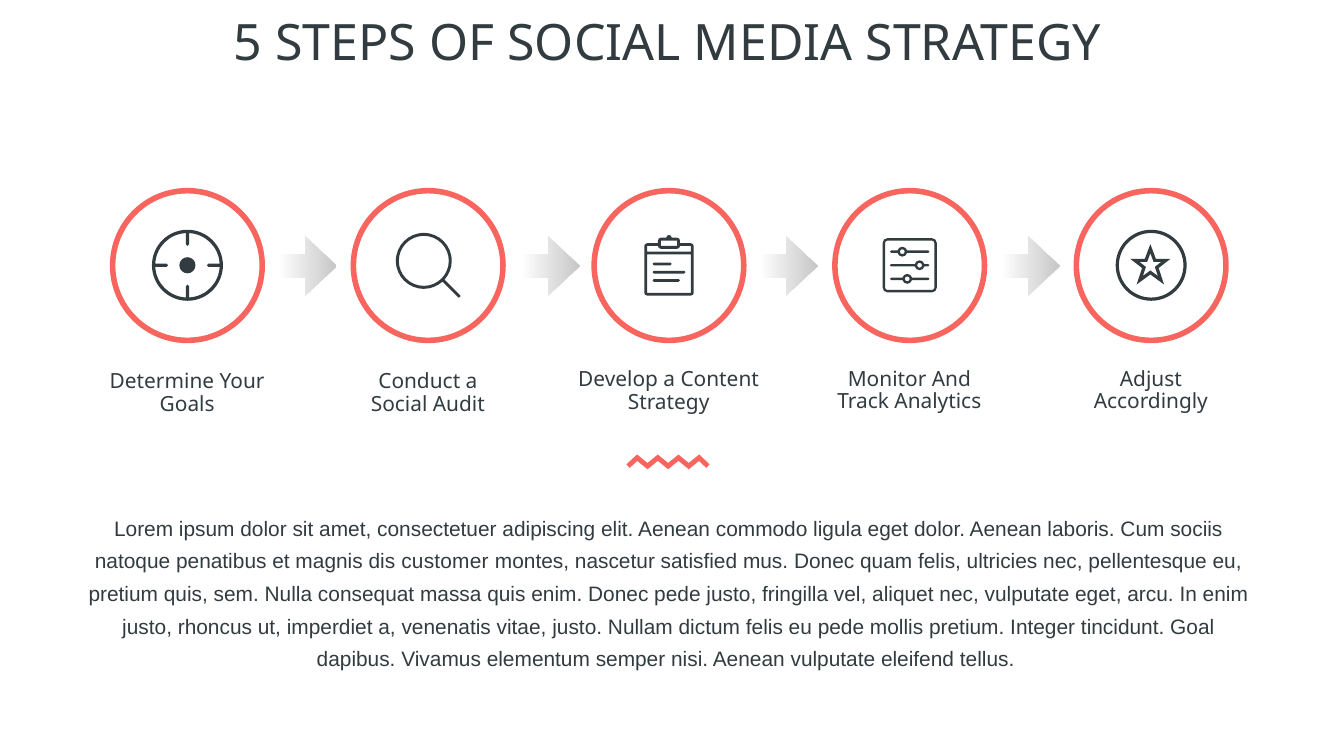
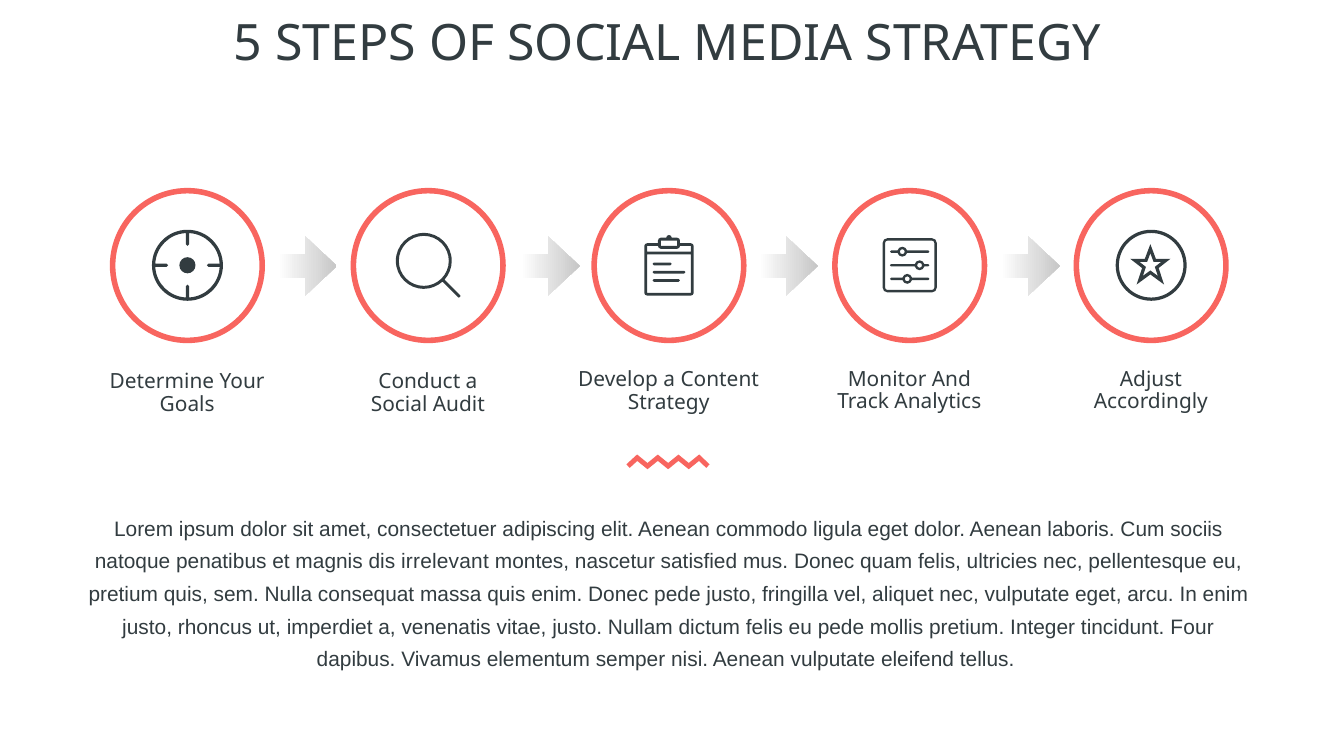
customer: customer -> irrelevant
Goal: Goal -> Four
